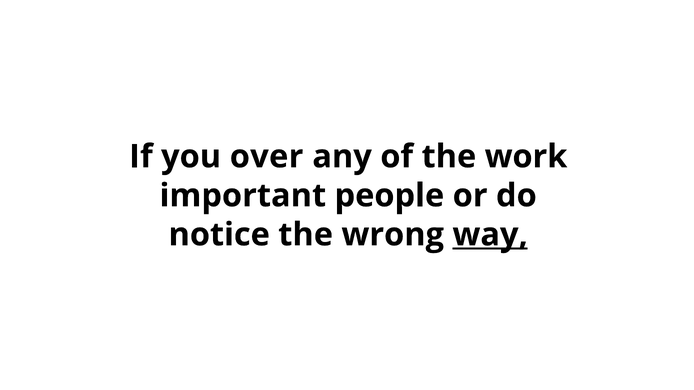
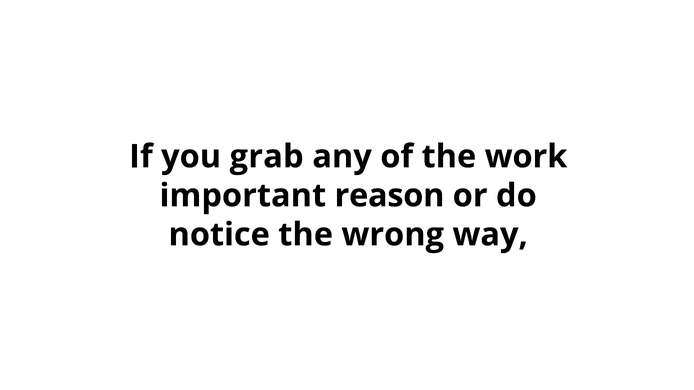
over: over -> grab
people: people -> reason
way underline: present -> none
